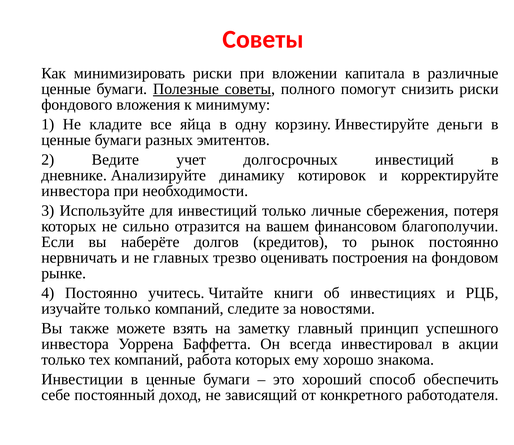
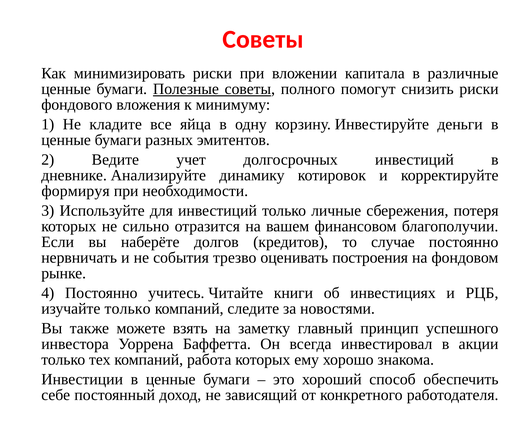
инвестора at (76, 191): инвестора -> формируя
рынок: рынок -> случае
главных: главных -> события
